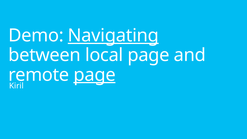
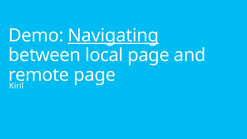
page at (95, 75) underline: present -> none
